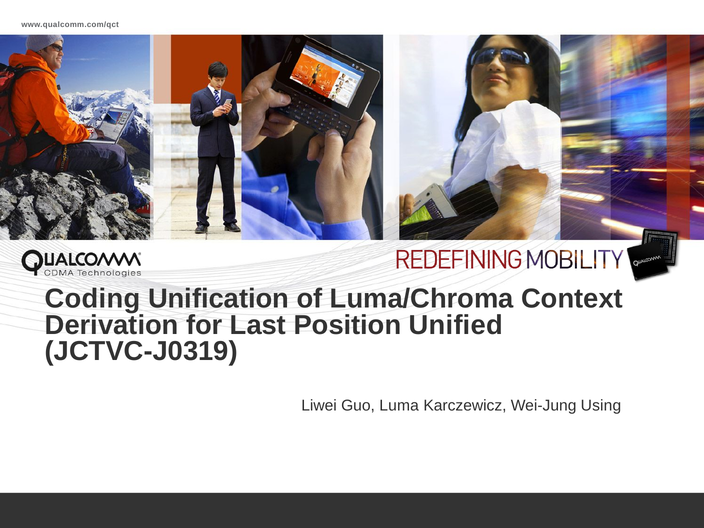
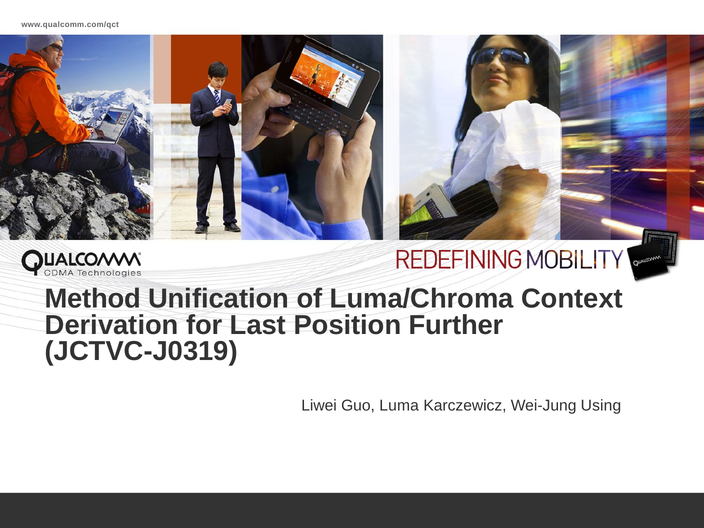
Coding: Coding -> Method
Unified: Unified -> Further
